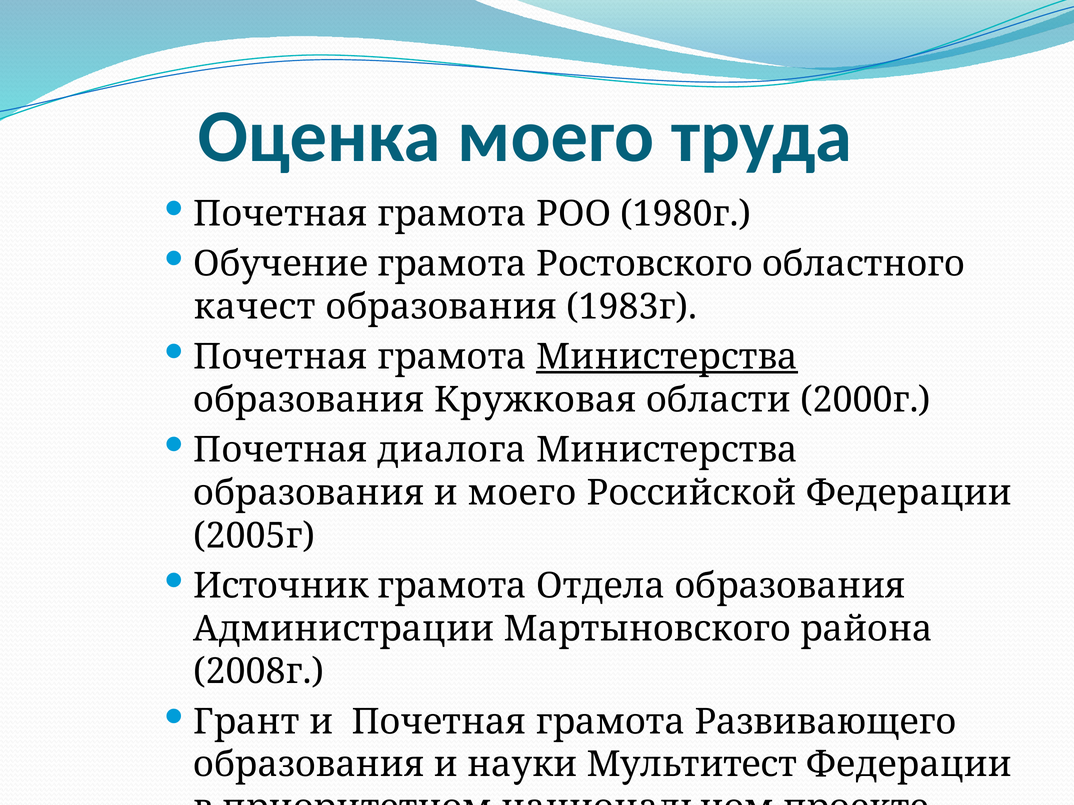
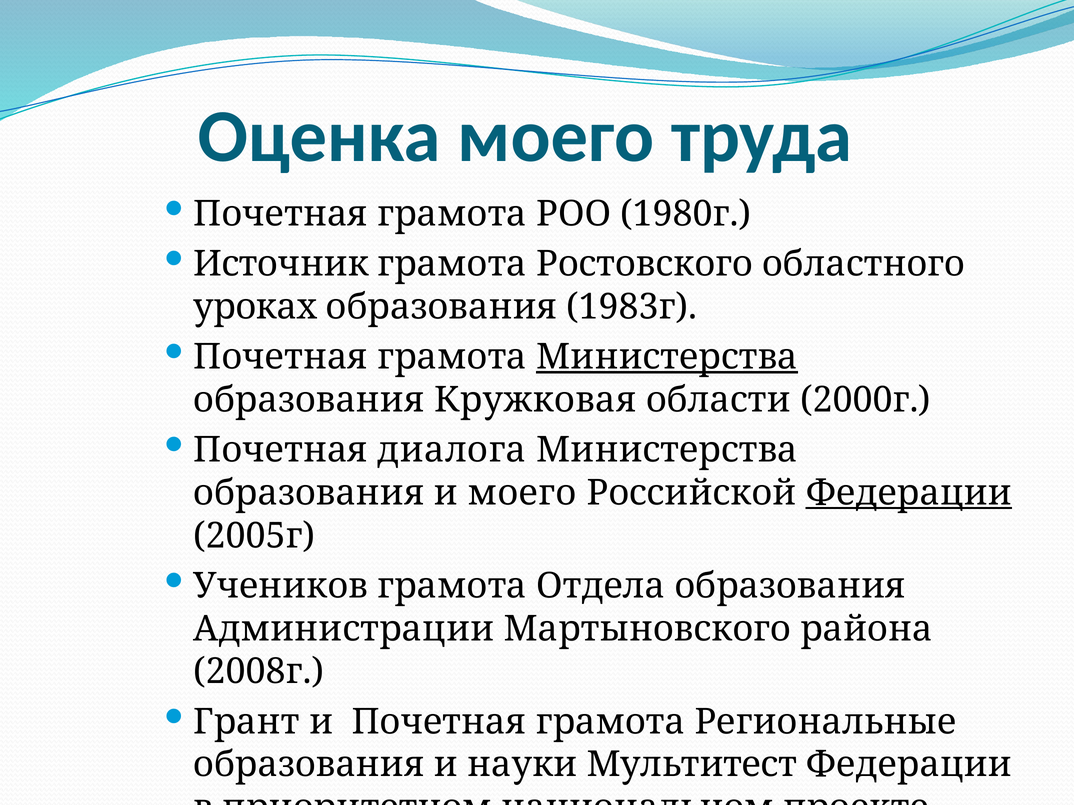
Обучение: Обучение -> Источник
качест: качест -> уроках
Федерации at (909, 493) underline: none -> present
Источник: Источник -> Учеников
Развивающего: Развивающего -> Региональные
